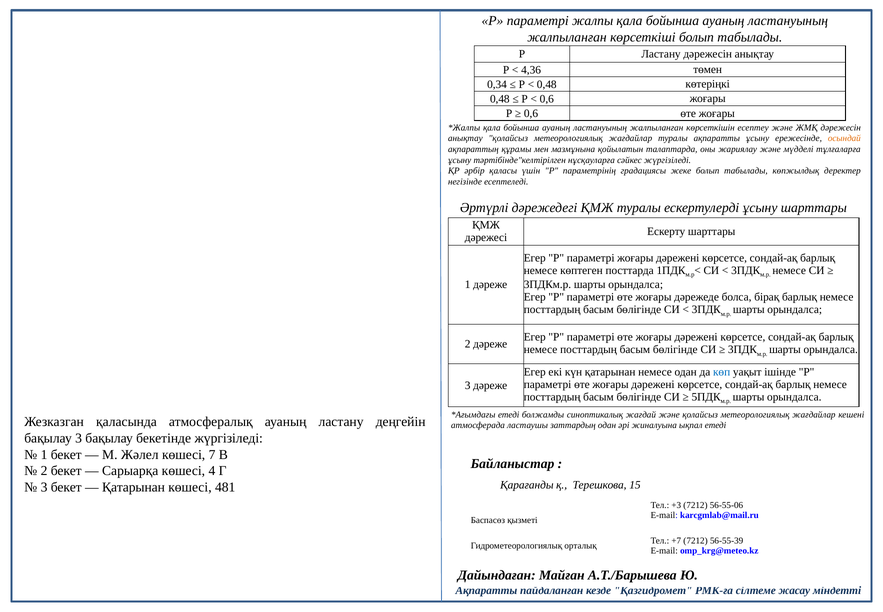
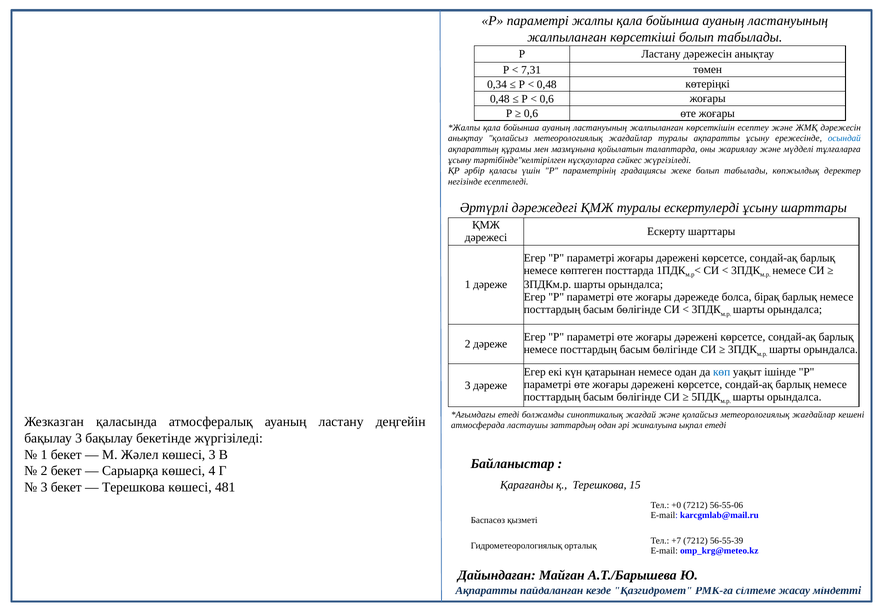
4,36: 4,36 -> 7,31
осындай colour: orange -> blue
көшесі 7: 7 -> 3
Қатарынан at (133, 487): Қатарынан -> Терешкова
+3: +3 -> +0
